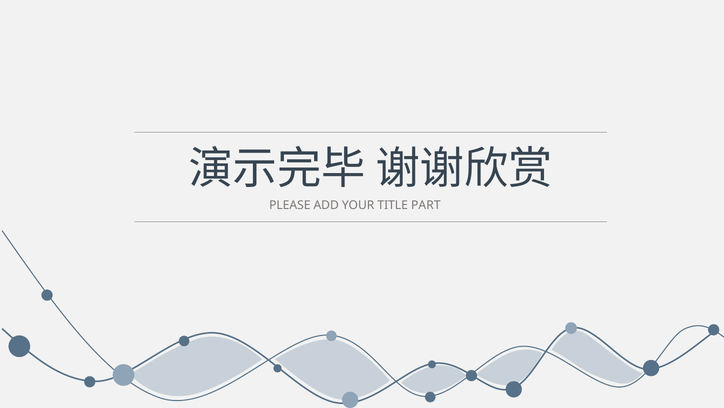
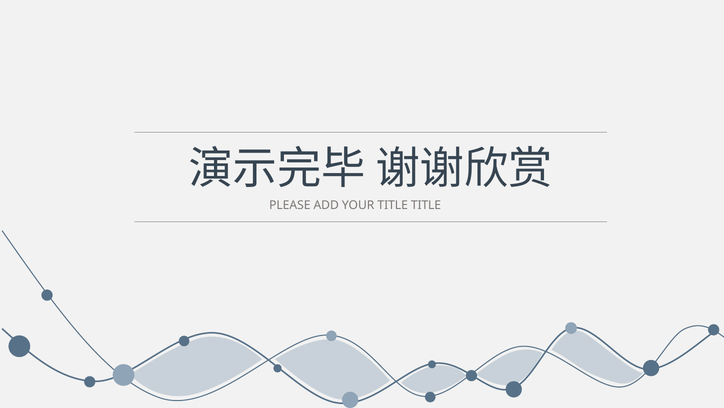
TITLE PART: PART -> TITLE
